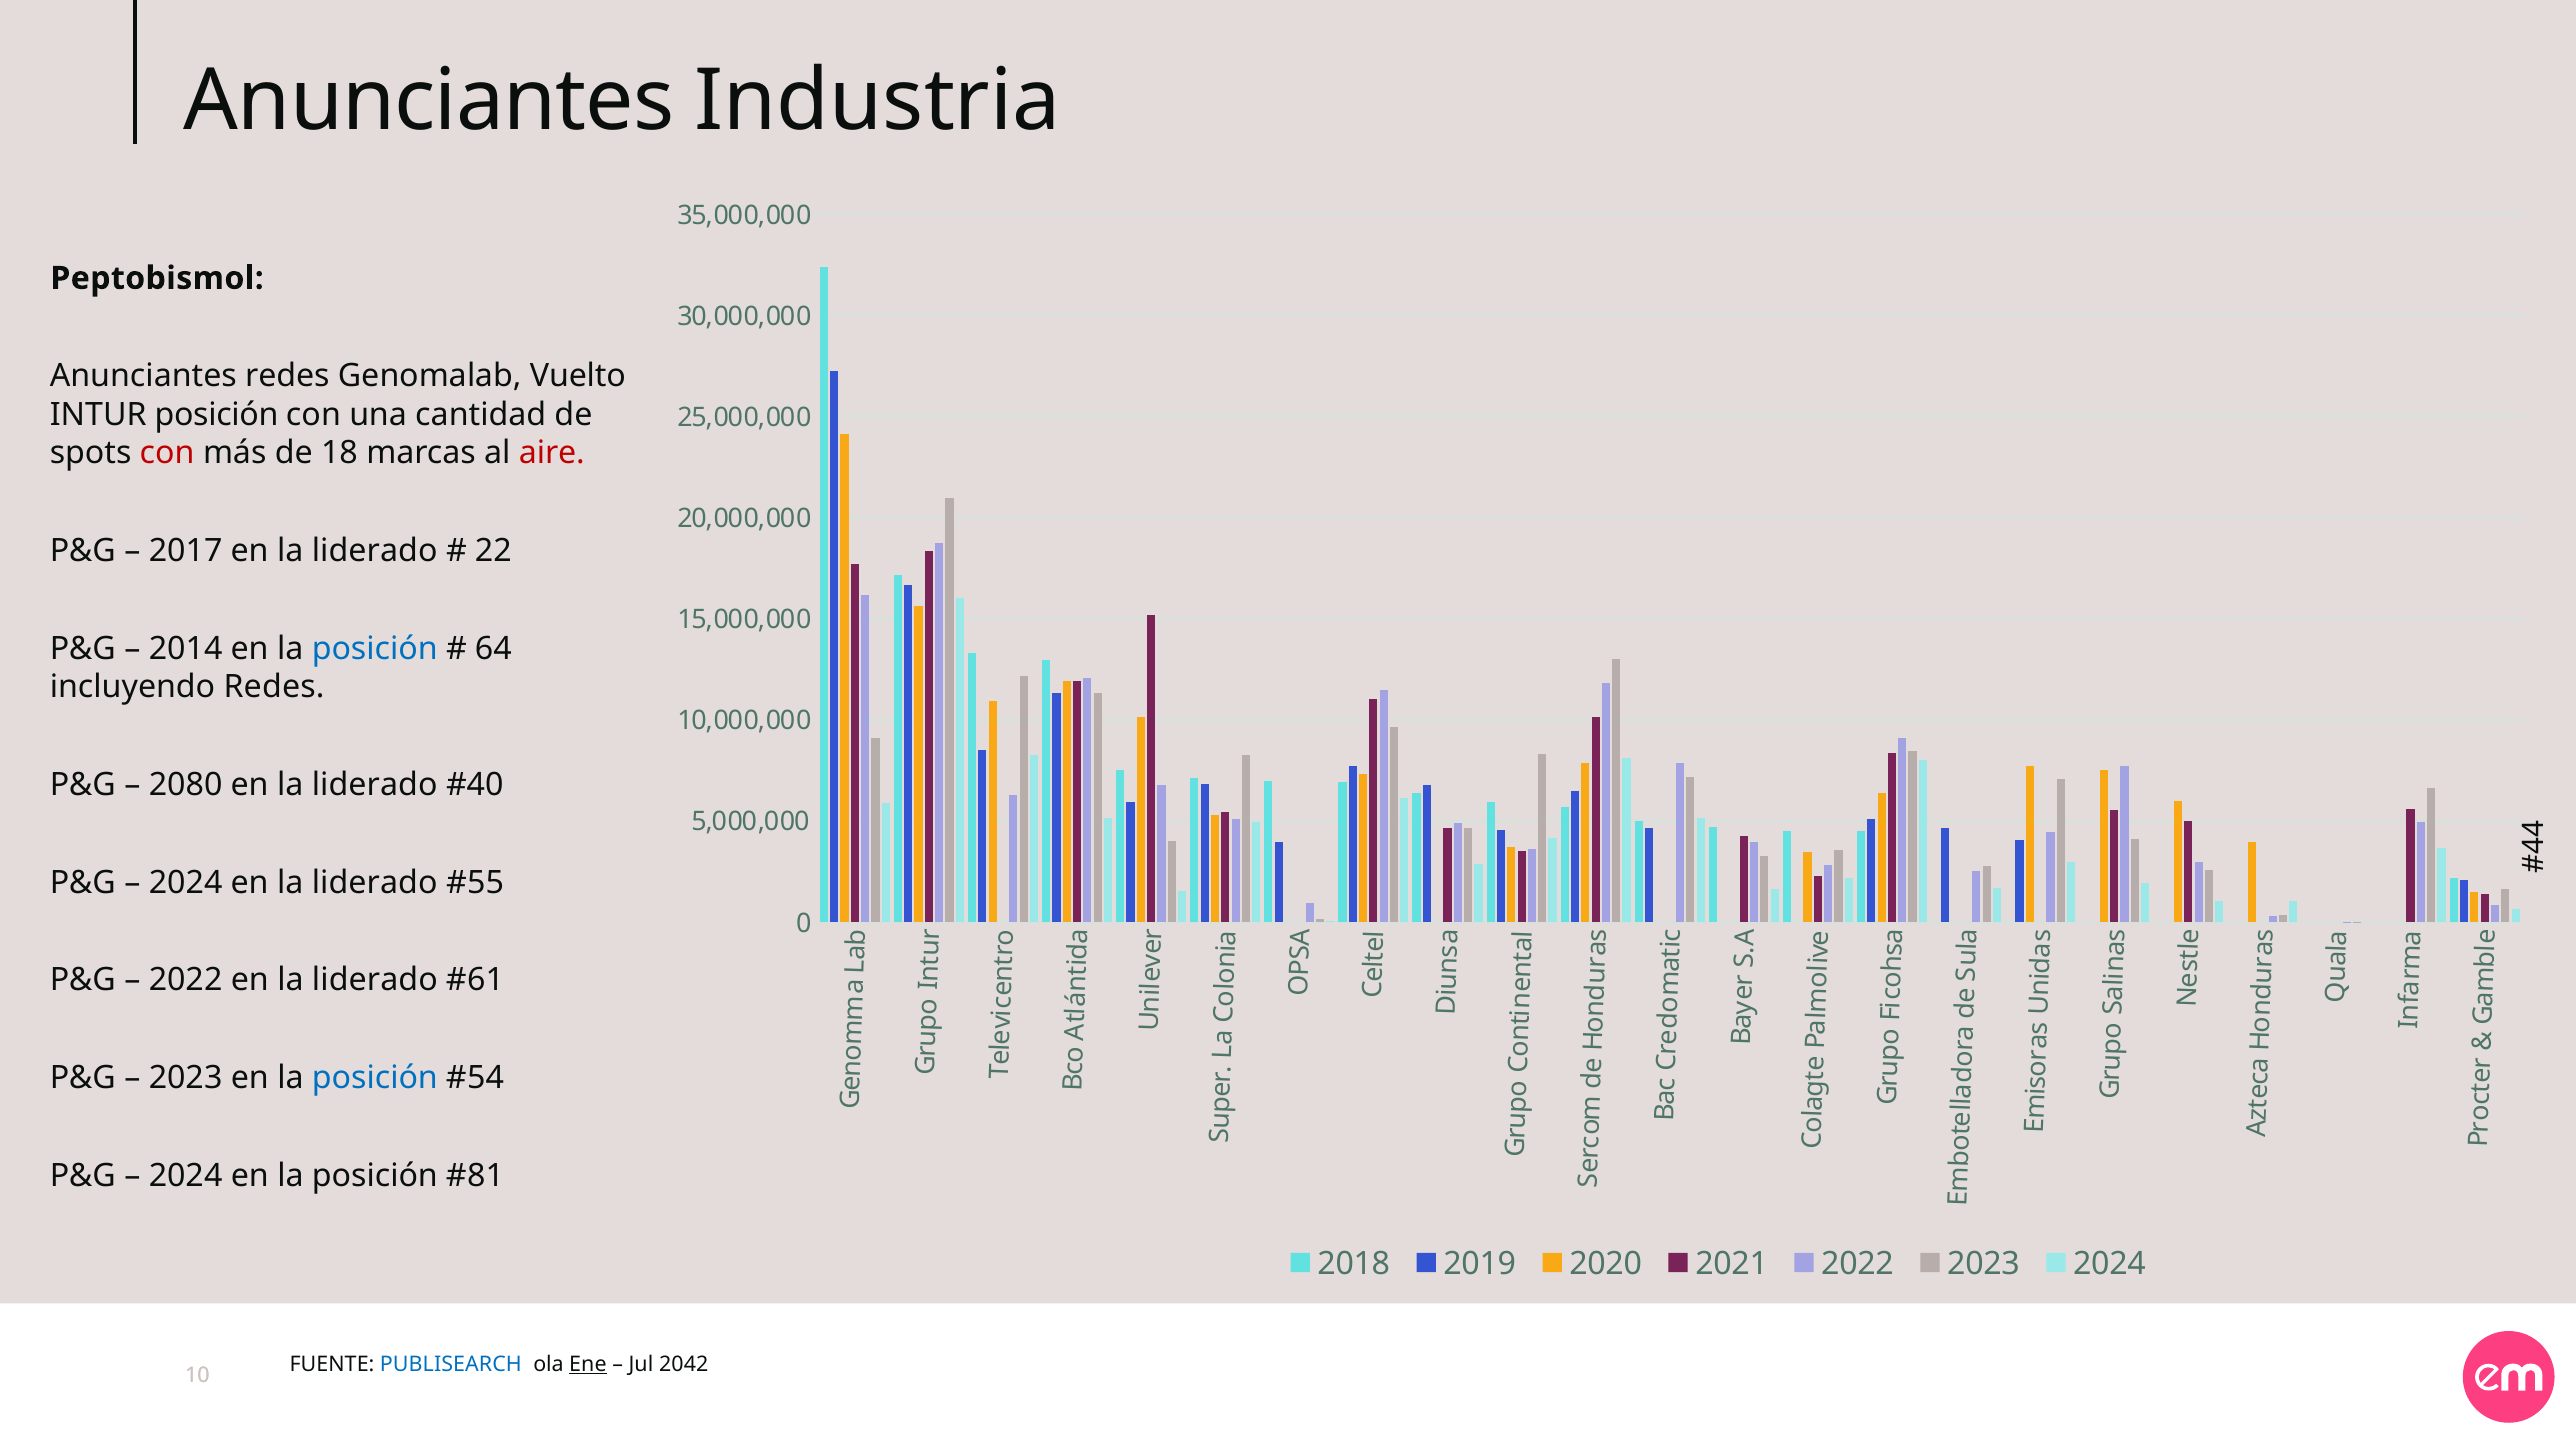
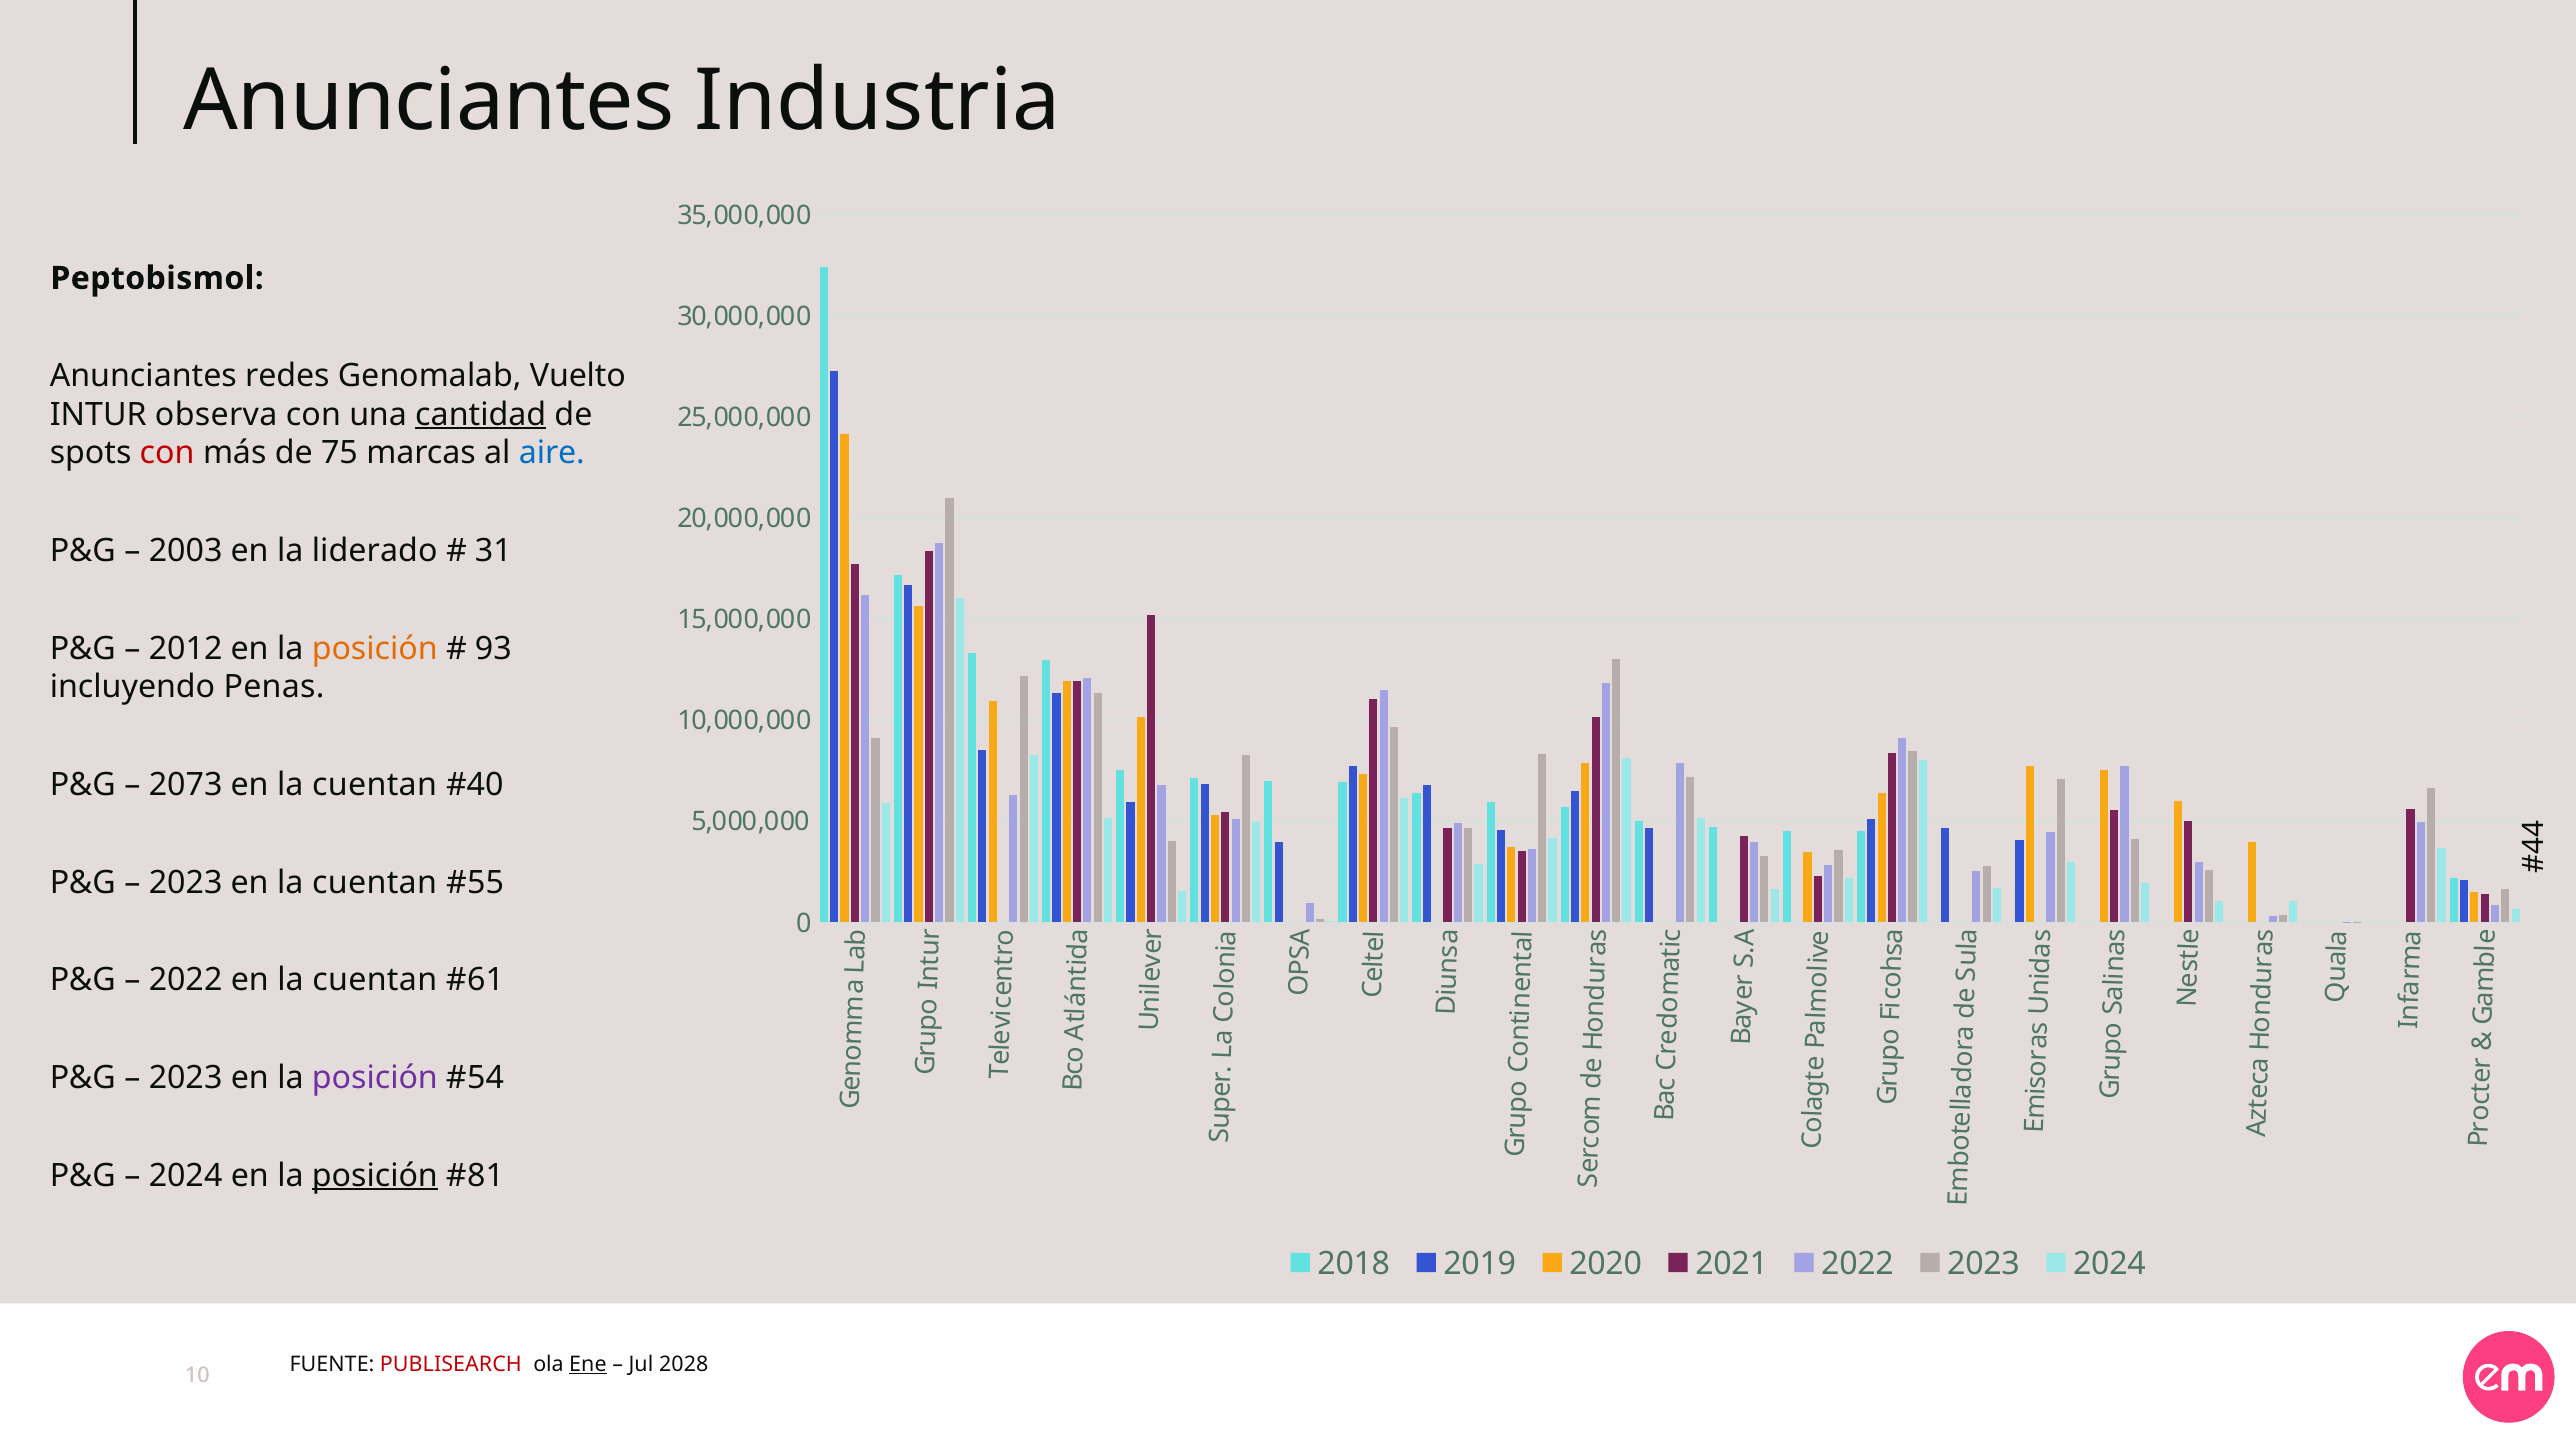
INTUR posición: posición -> observa
cantidad underline: none -> present
18: 18 -> 75
aire colour: red -> blue
2017: 2017 -> 2003
22: 22 -> 31
2014: 2014 -> 2012
posición at (375, 649) colour: blue -> orange
64: 64 -> 93
incluyendo Redes: Redes -> Penas
2080: 2080 -> 2073
liderado at (375, 785): liderado -> cuentan
2024 at (186, 883): 2024 -> 2023
liderado at (375, 883): liderado -> cuentan
2022 en la liderado: liderado -> cuentan
posición at (375, 1078) colour: blue -> purple
posición at (375, 1175) underline: none -> present
PUBLISEARCH colour: blue -> red
2042: 2042 -> 2028
